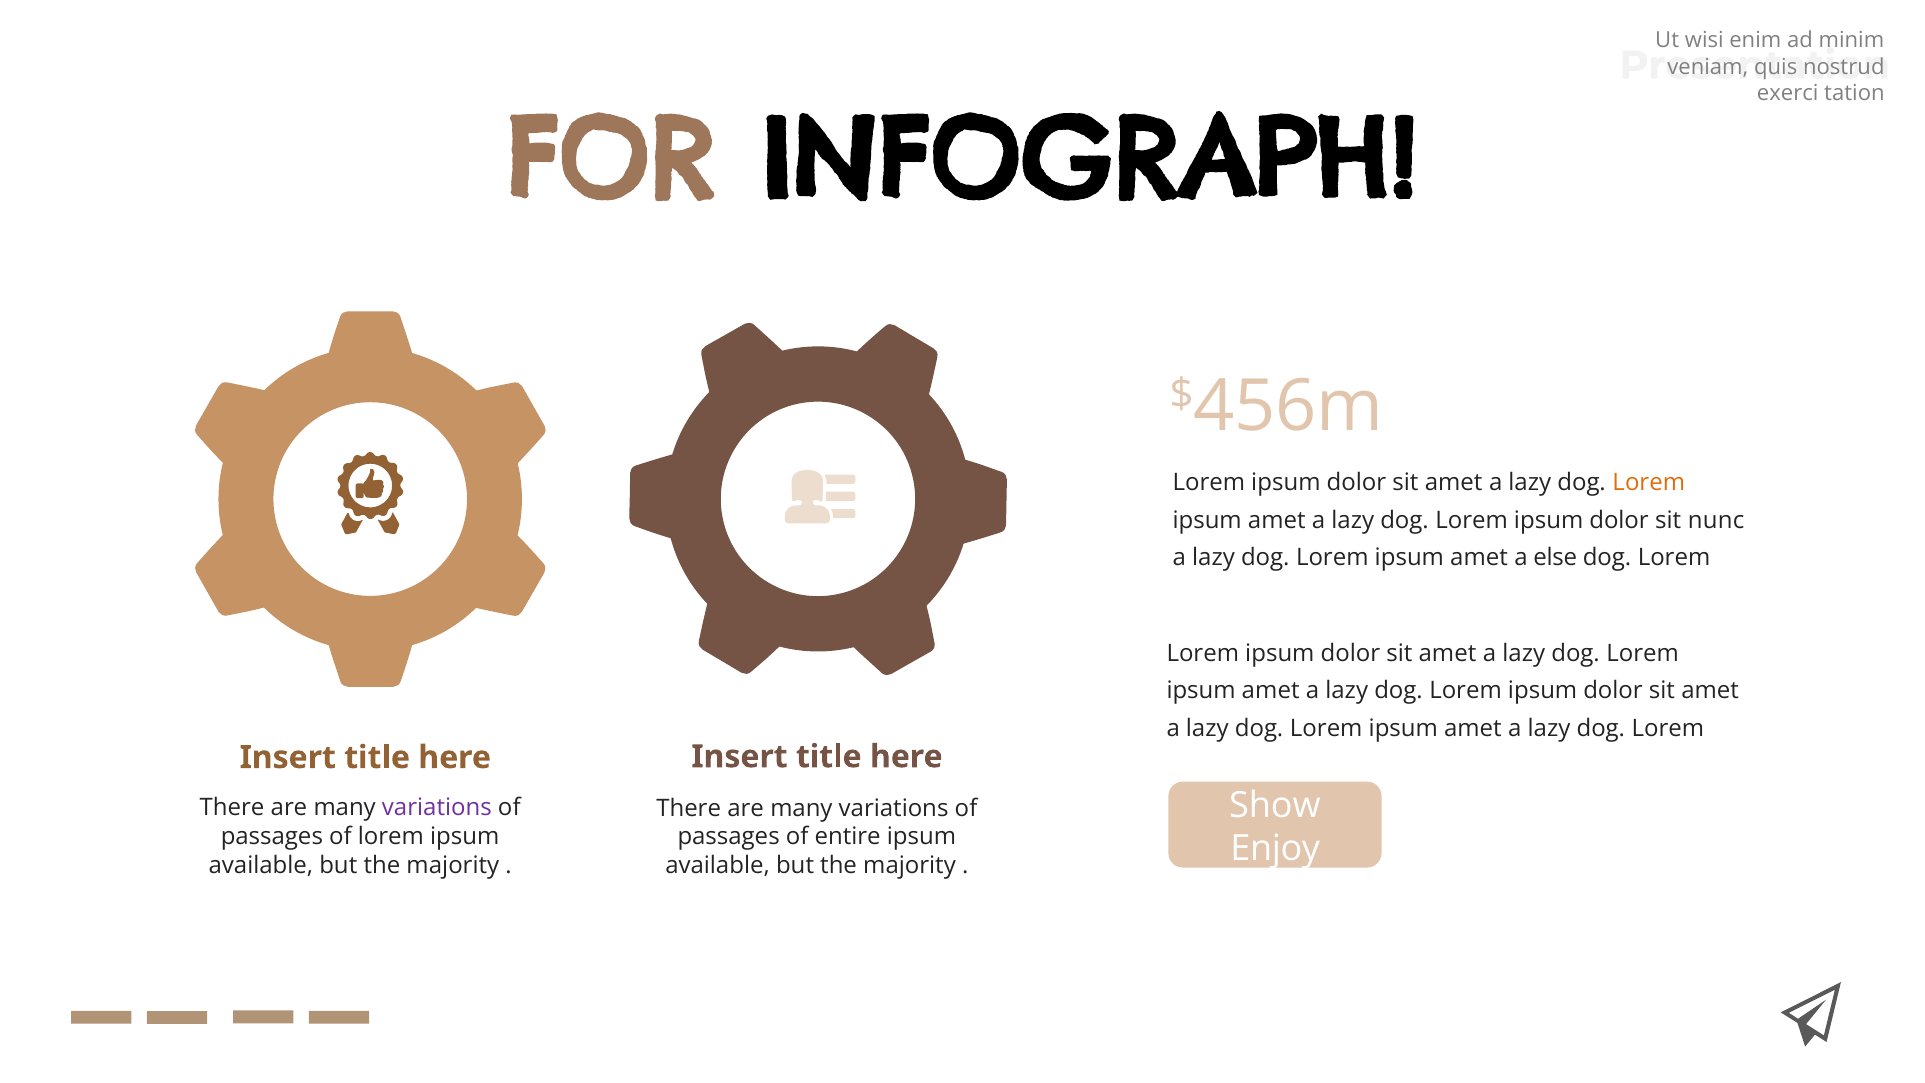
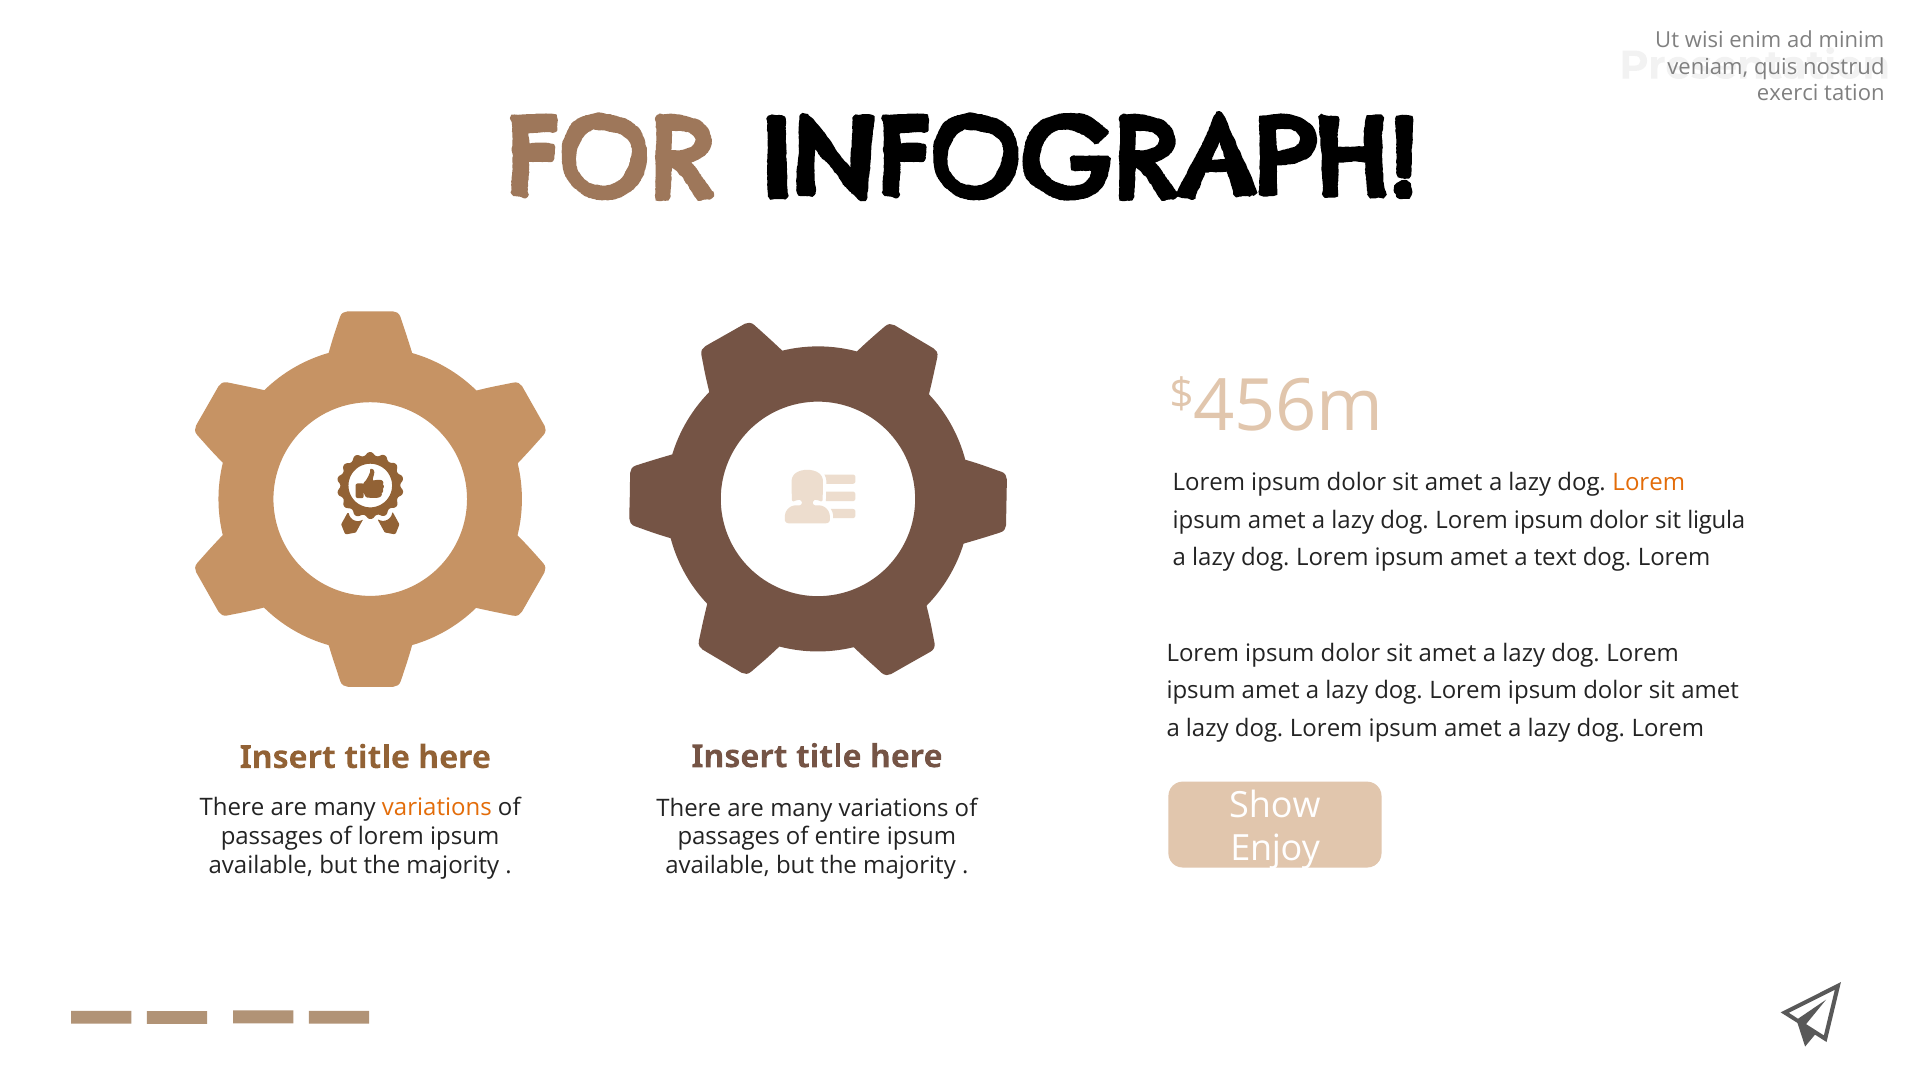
nunc: nunc -> ligula
else: else -> text
variations at (437, 807) colour: purple -> orange
